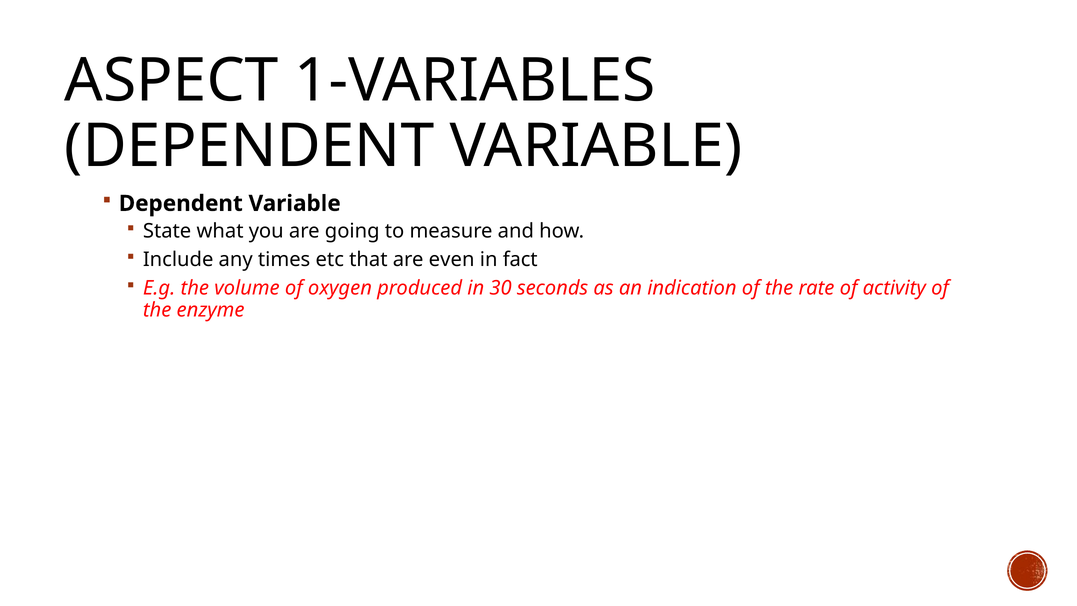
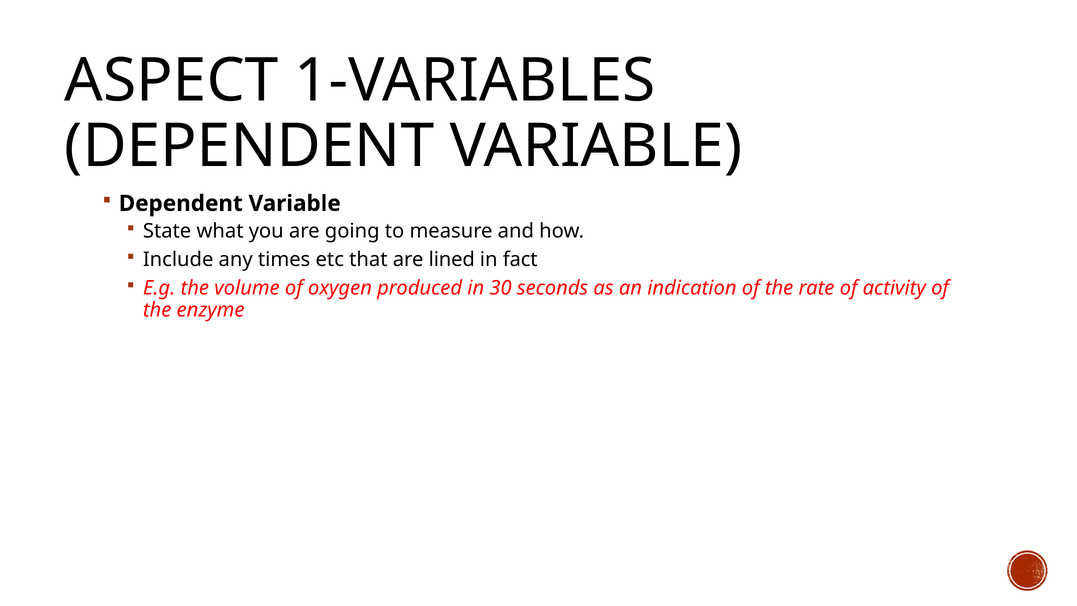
even: even -> lined
